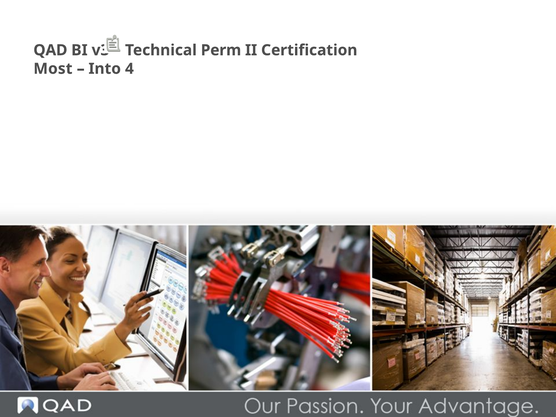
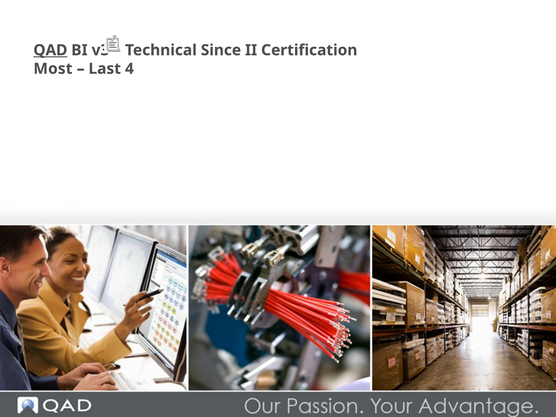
QAD underline: none -> present
Perm: Perm -> Since
Into: Into -> Last
